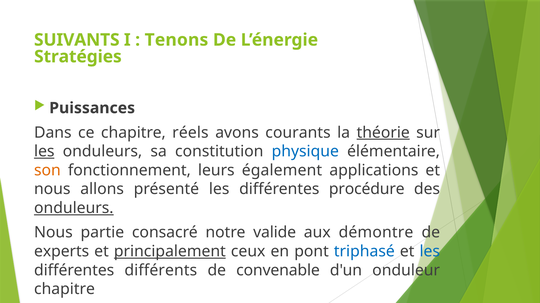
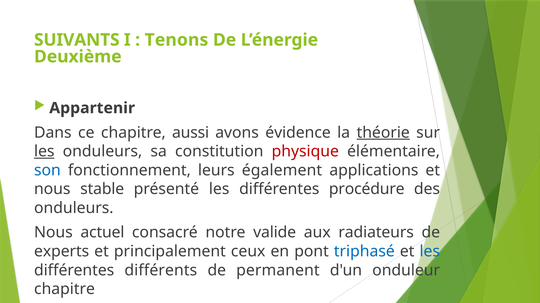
Stratégies: Stratégies -> Deuxième
Puissances: Puissances -> Appartenir
réels: réels -> aussi
courants: courants -> évidence
physique colour: blue -> red
son colour: orange -> blue
allons: allons -> stable
onduleurs at (74, 208) underline: present -> none
partie: partie -> actuel
démontre: démontre -> radiateurs
principalement underline: present -> none
convenable: convenable -> permanent
